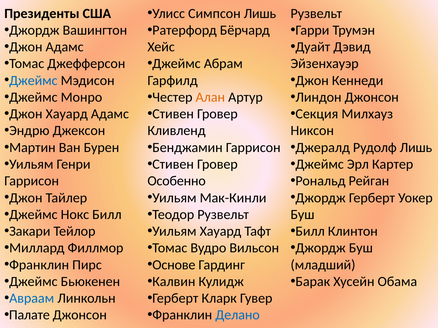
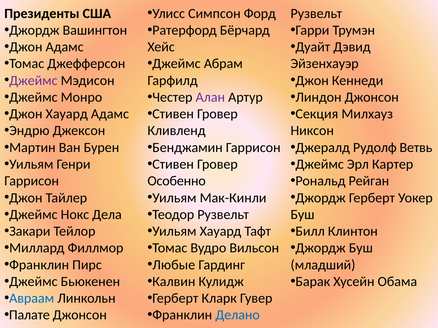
Симпсон Лишь: Лишь -> Форд
Джеймс at (33, 81) colour: blue -> purple
Алан colour: orange -> purple
Рудолф Лишь: Лишь -> Ветвь
Нокс Билл: Билл -> Дела
Основе: Основе -> Любые
